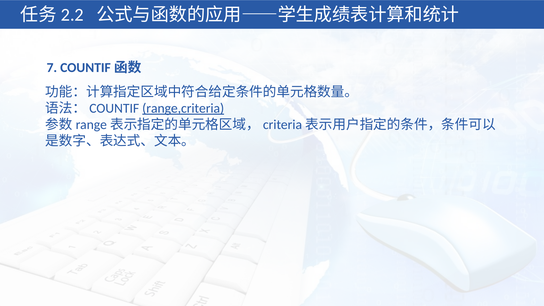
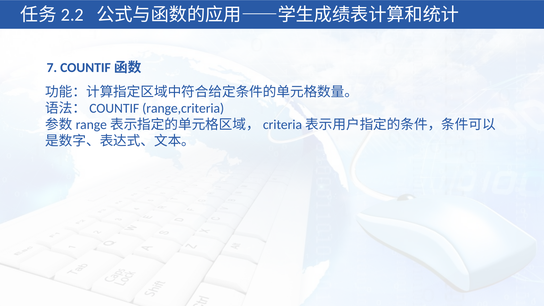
range,criteria underline: present -> none
